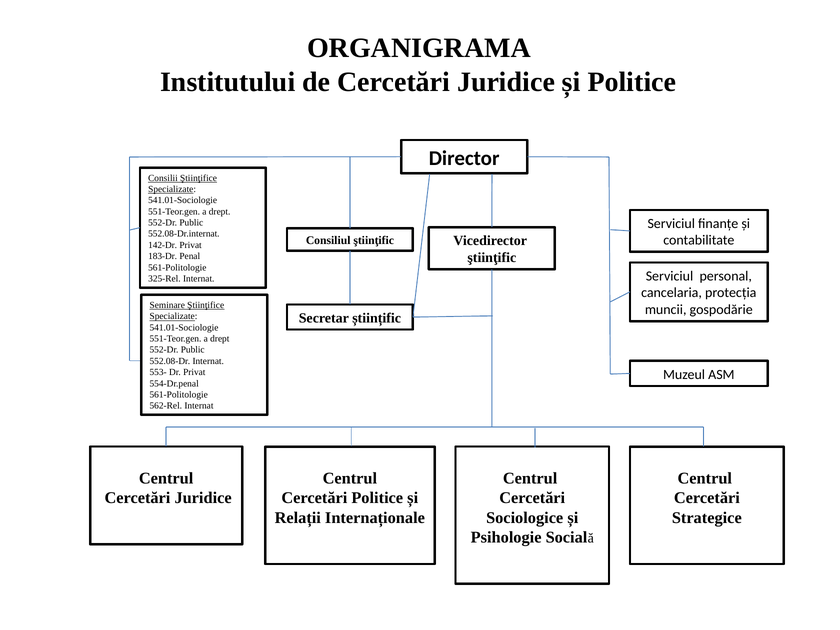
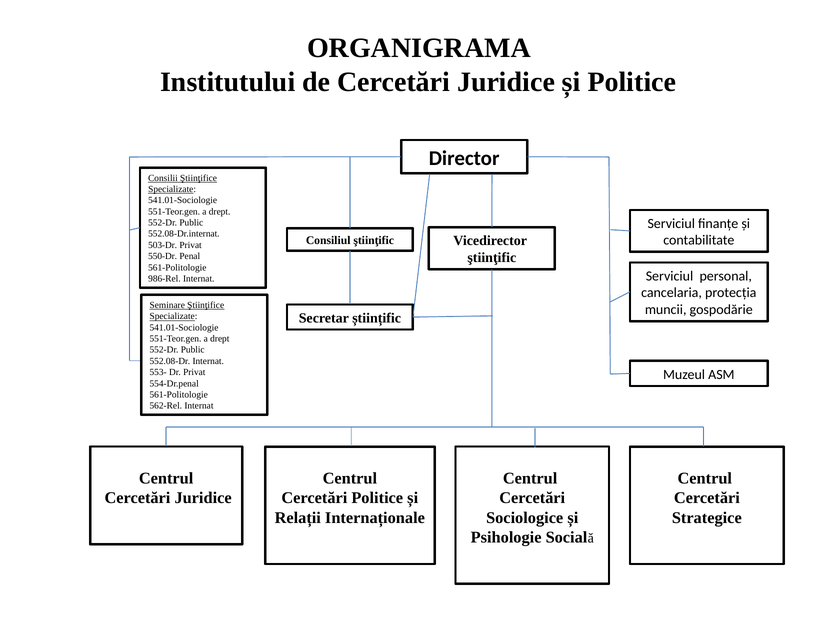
142-Dr: 142-Dr -> 503-Dr
183-Dr: 183-Dr -> 550-Dr
325-Rel: 325-Rel -> 986-Rel
